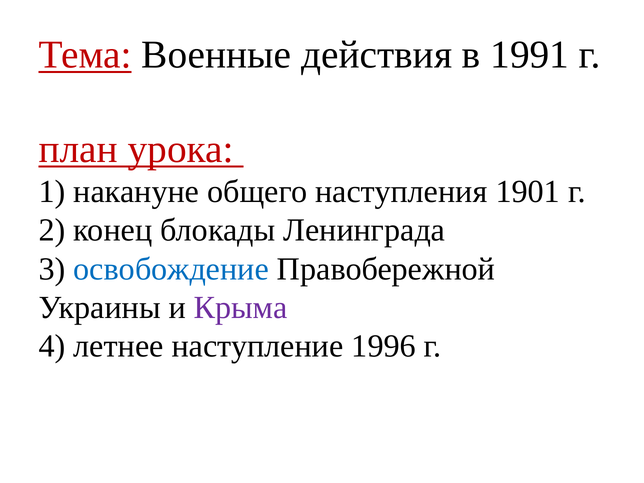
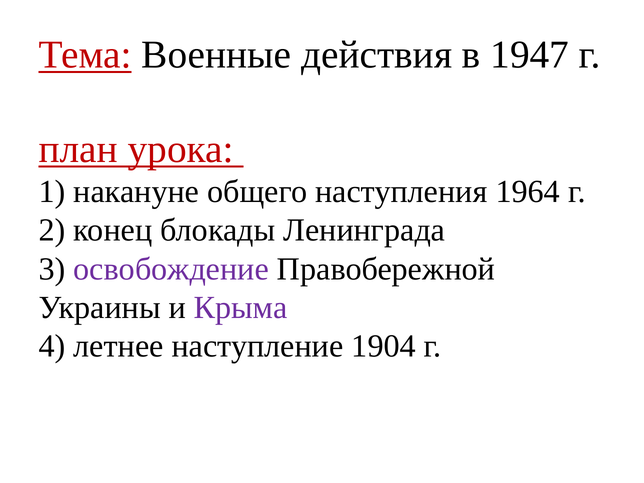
1991: 1991 -> 1947
1901: 1901 -> 1964
освобождение colour: blue -> purple
1996: 1996 -> 1904
